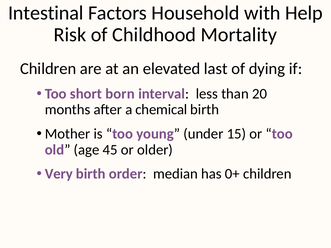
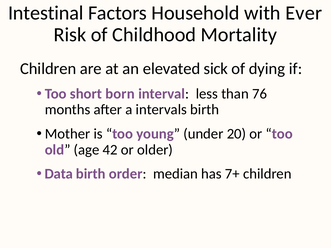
Help: Help -> Ever
last: last -> sick
20: 20 -> 76
chemical: chemical -> intervals
15: 15 -> 20
45: 45 -> 42
Very: Very -> Data
0+: 0+ -> 7+
